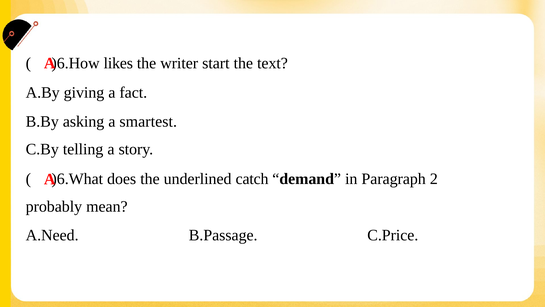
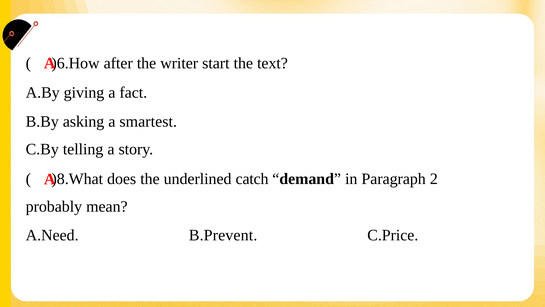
likes: likes -> after
)6.What: )6.What -> )8.What
B.Passage: B.Passage -> B.Prevent
